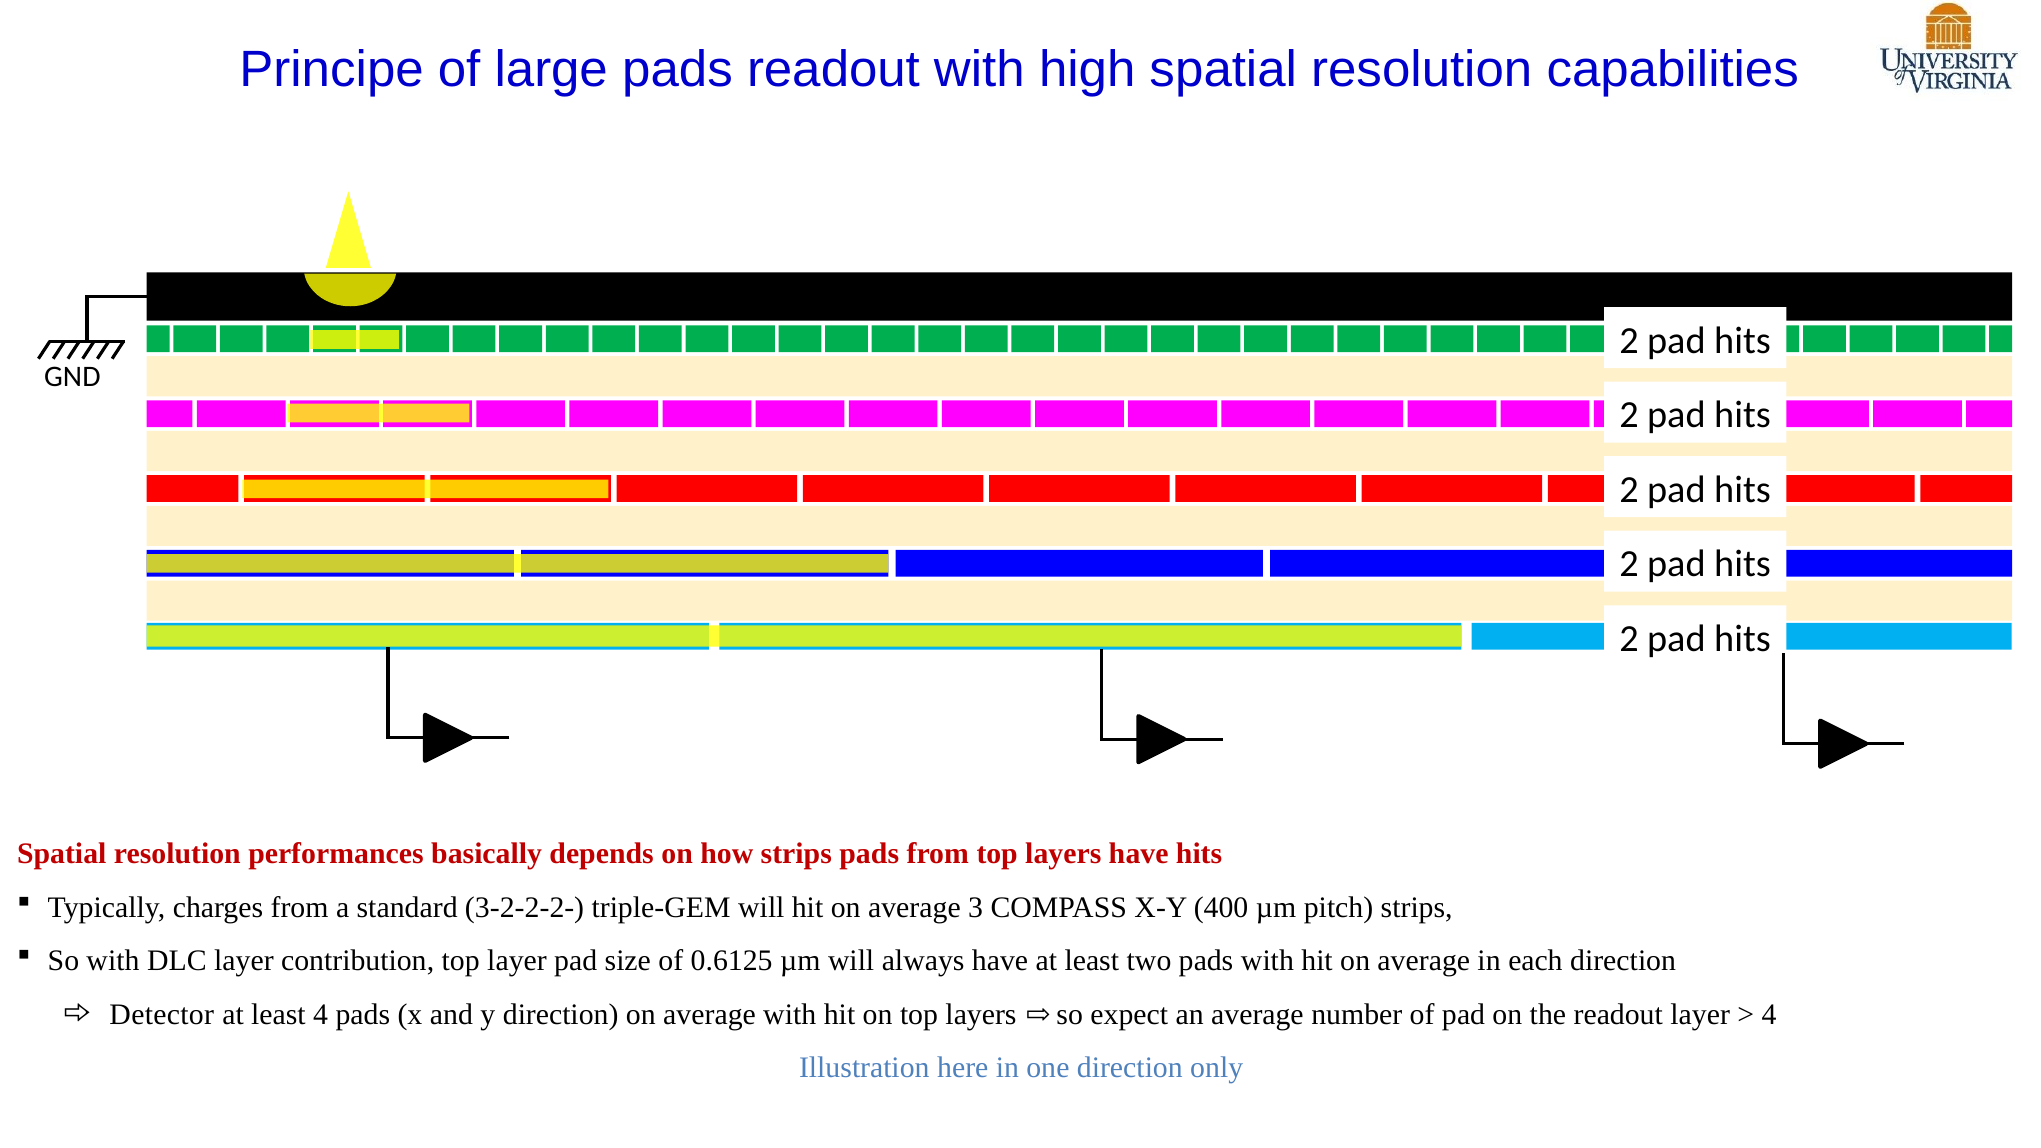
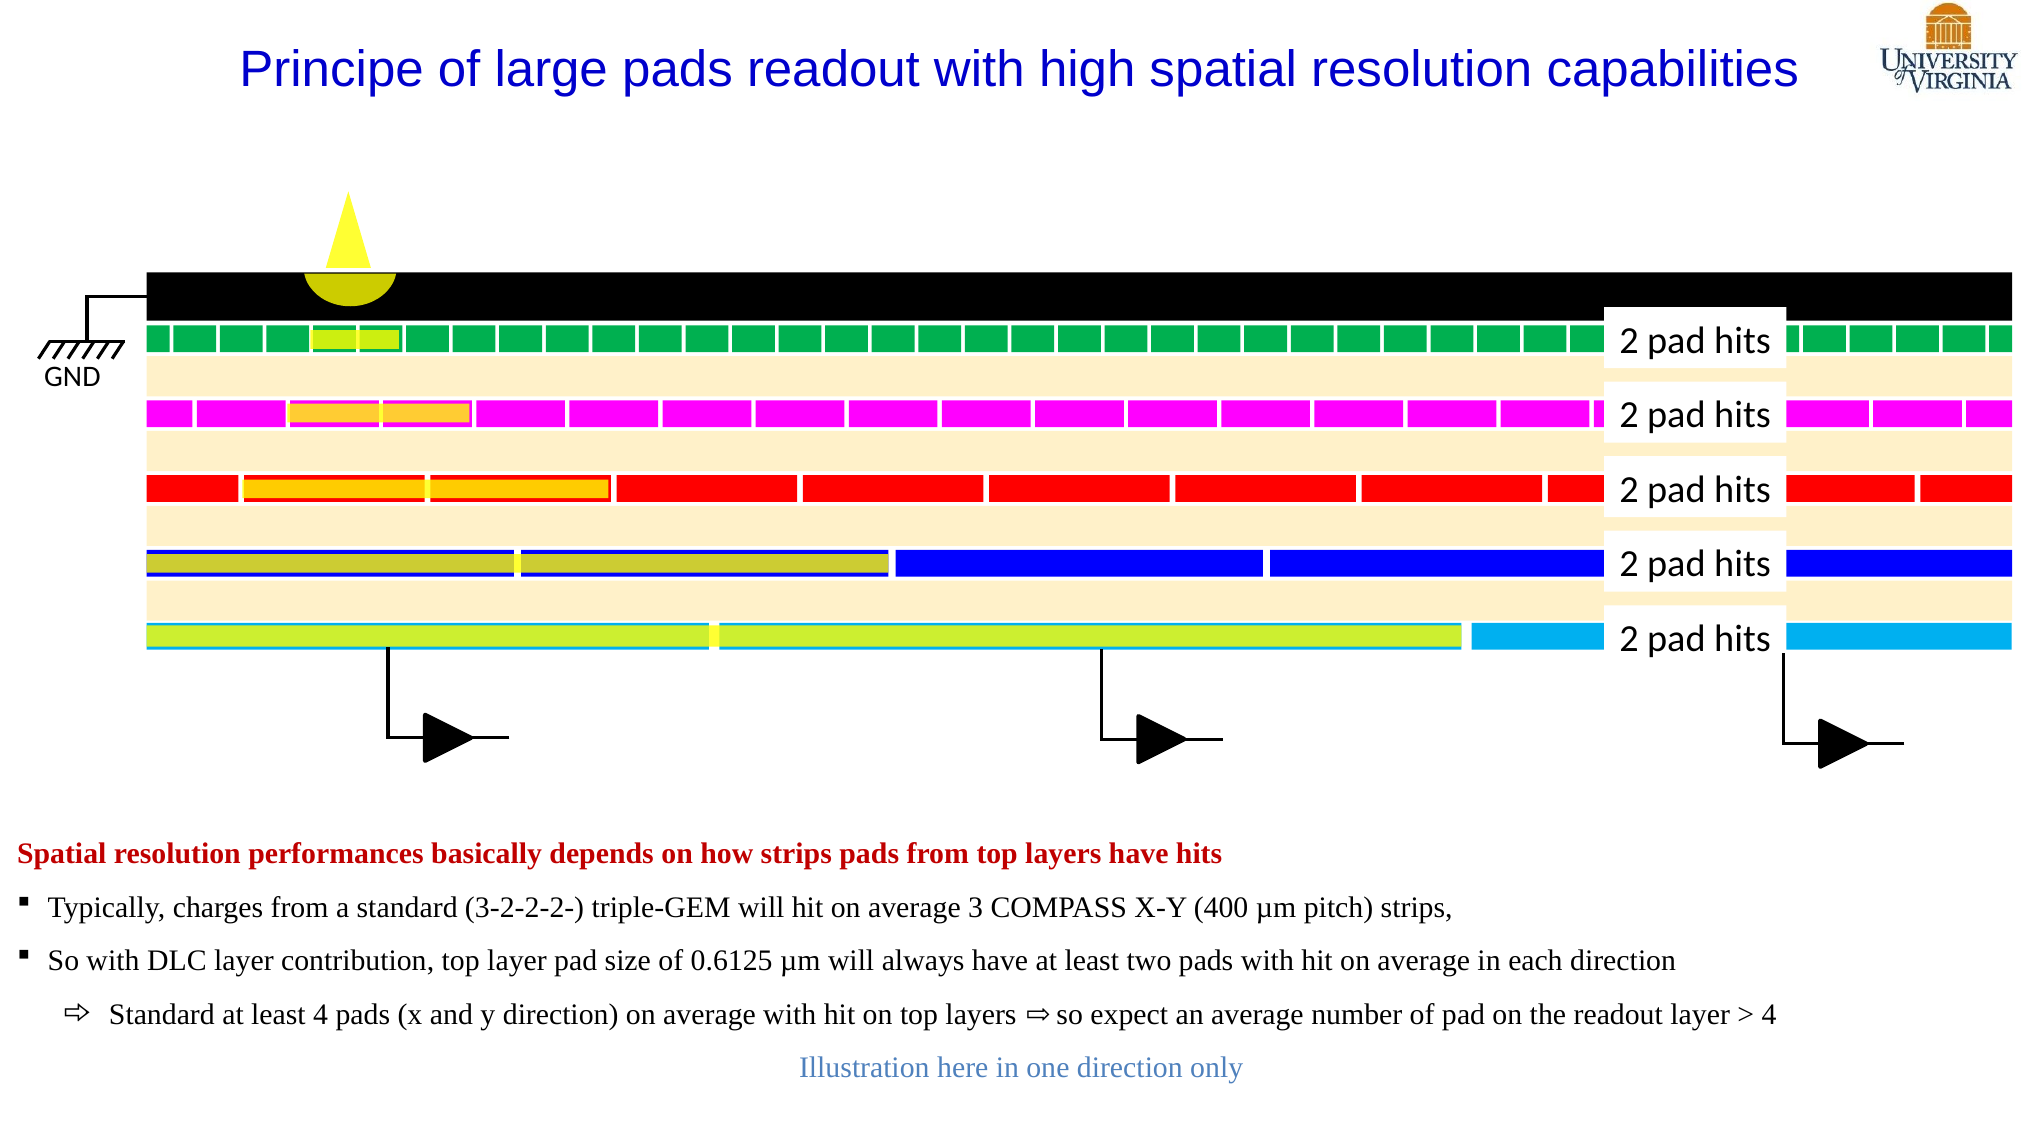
Detector at (162, 1014): Detector -> Standard
